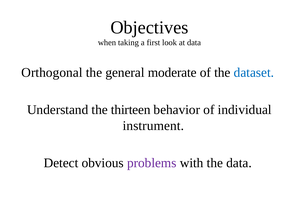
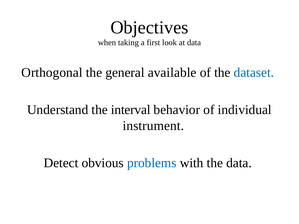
moderate: moderate -> available
thirteen: thirteen -> interval
problems colour: purple -> blue
